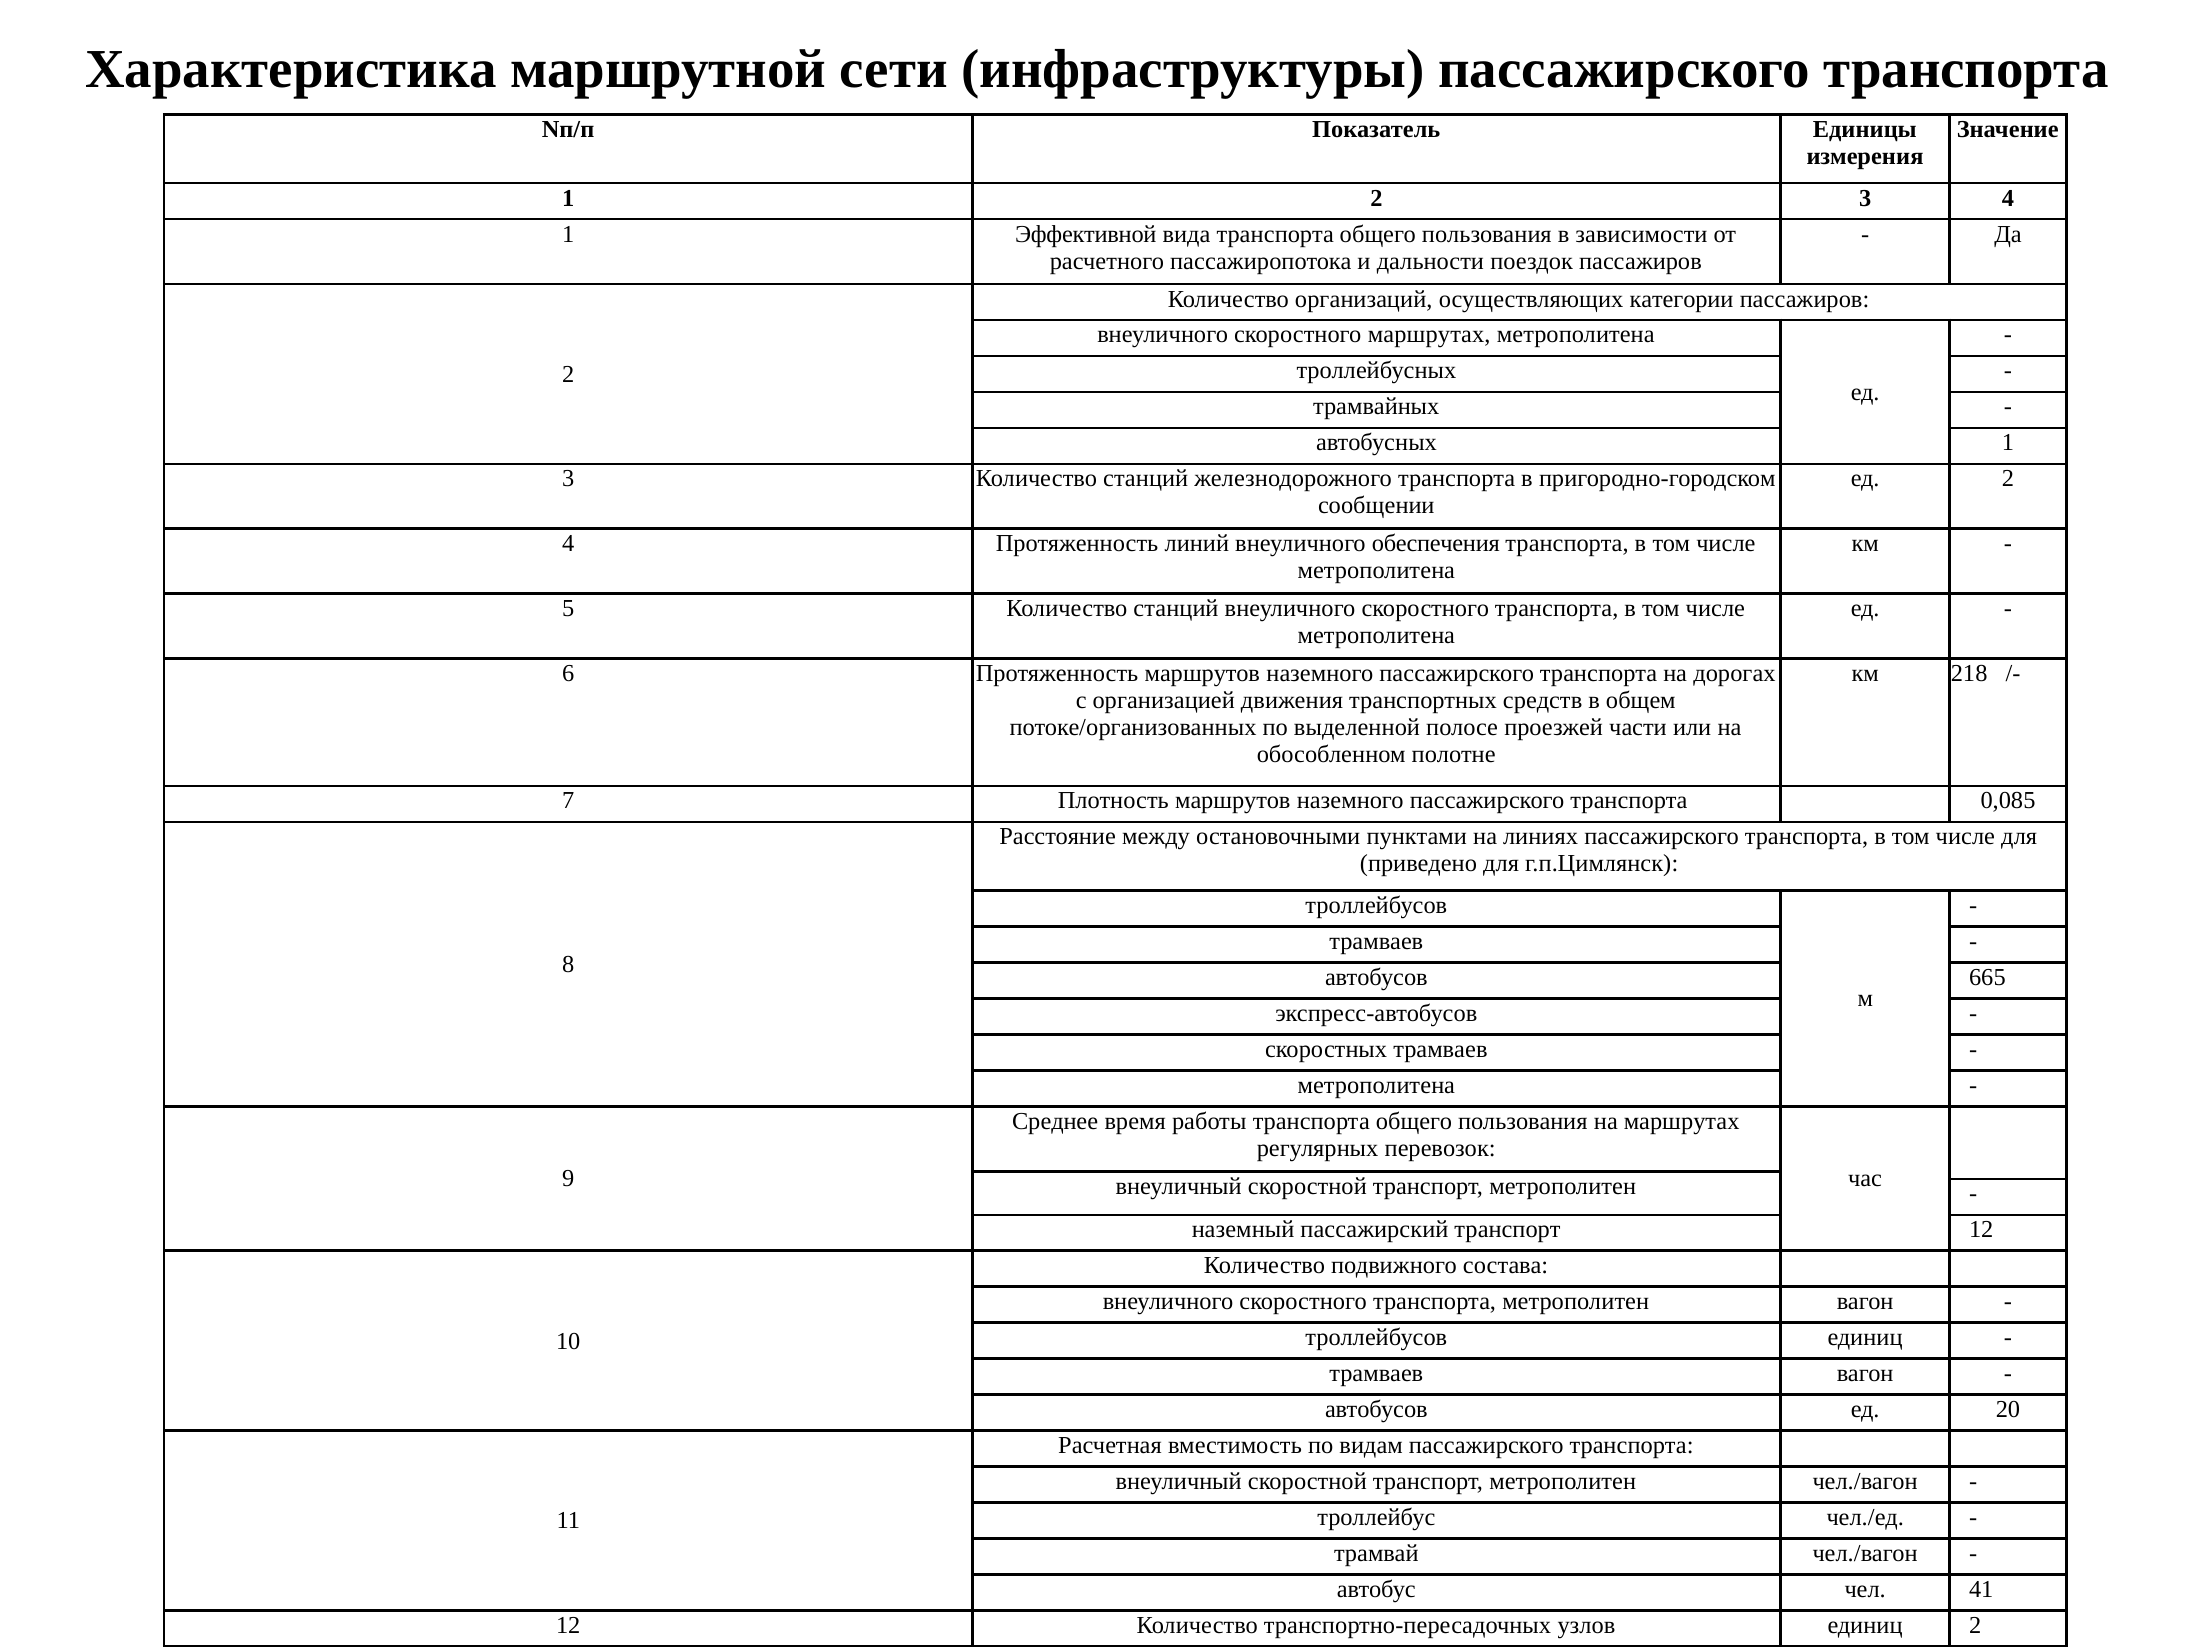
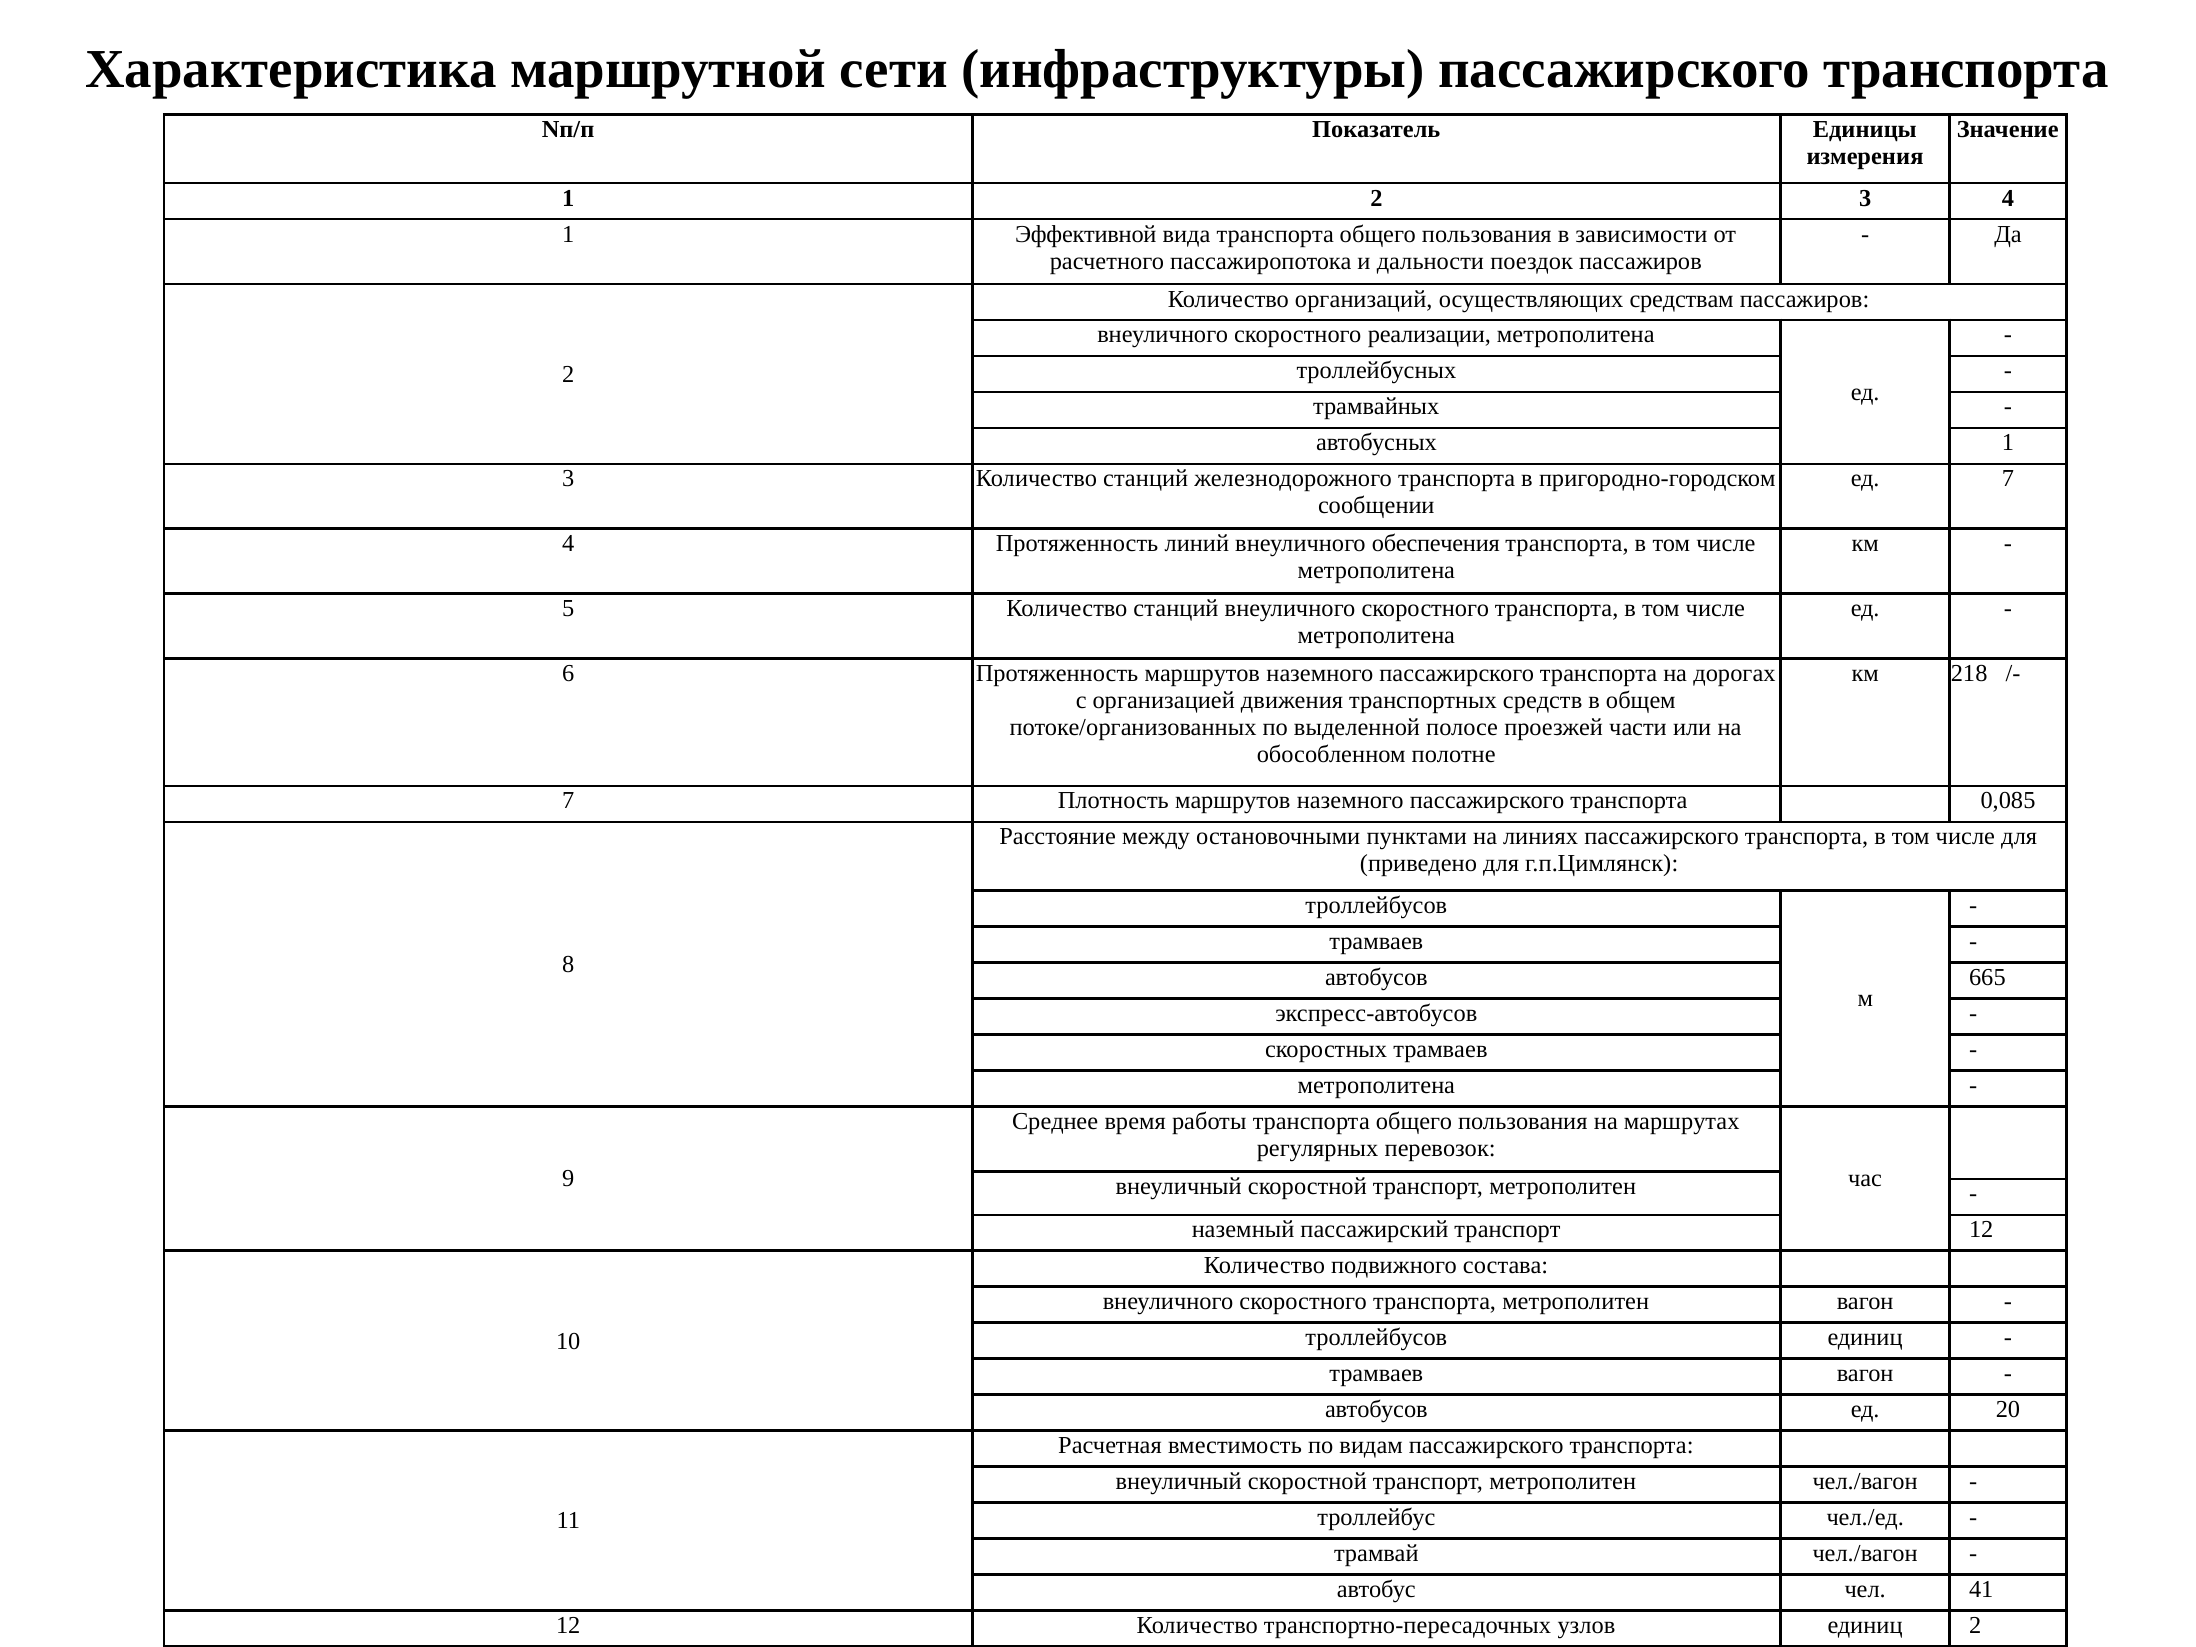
категории: категории -> средствам
скоростного маршрутах: маршрутах -> реализации
ед 2: 2 -> 7
